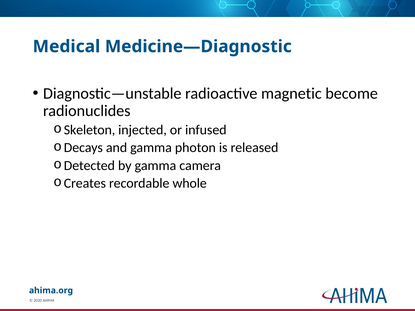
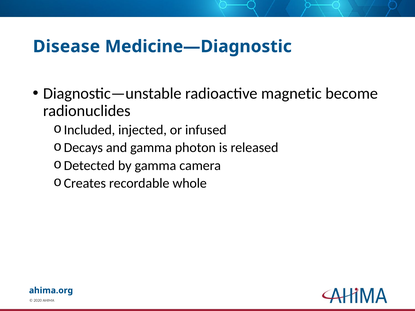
Medical: Medical -> Disease
Skeleton: Skeleton -> Included
